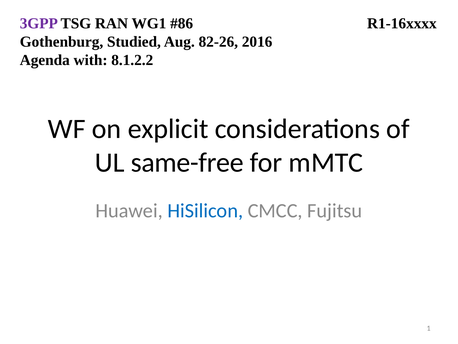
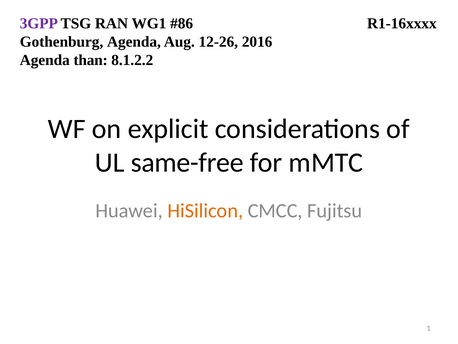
Gothenburg Studied: Studied -> Agenda
82-26: 82-26 -> 12-26
with: with -> than
HiSilicon colour: blue -> orange
